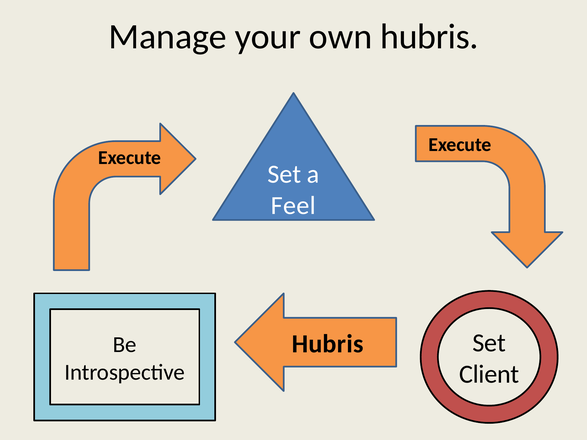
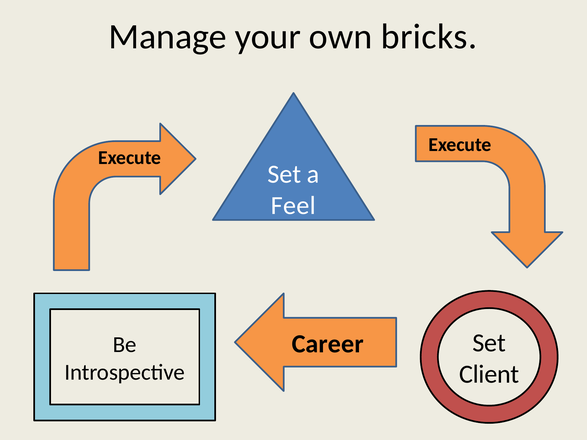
own hubris: hubris -> bricks
Hubris at (328, 344): Hubris -> Career
